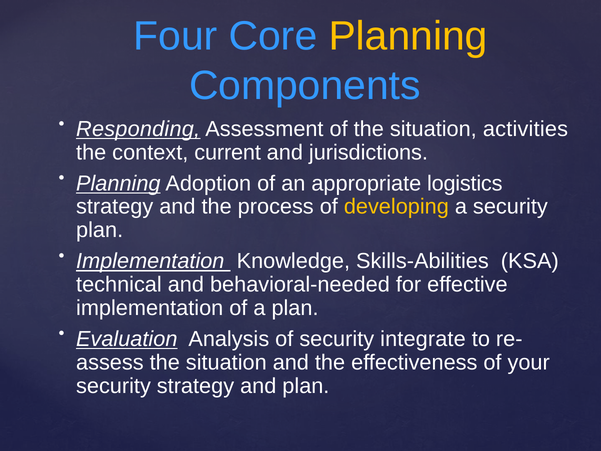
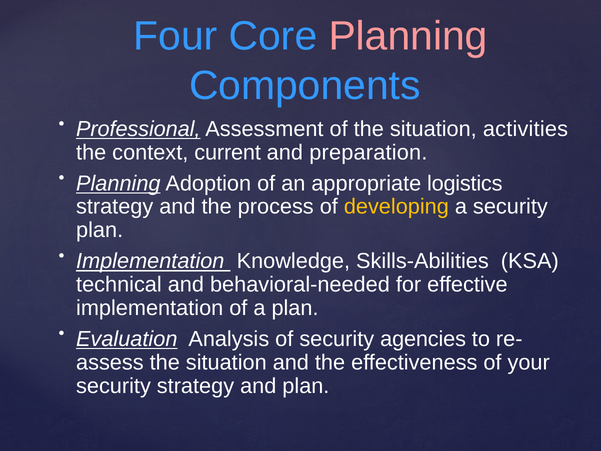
Planning at (408, 36) colour: yellow -> pink
Responding: Responding -> Professional
jurisdictions: jurisdictions -> preparation
integrate: integrate -> agencies
